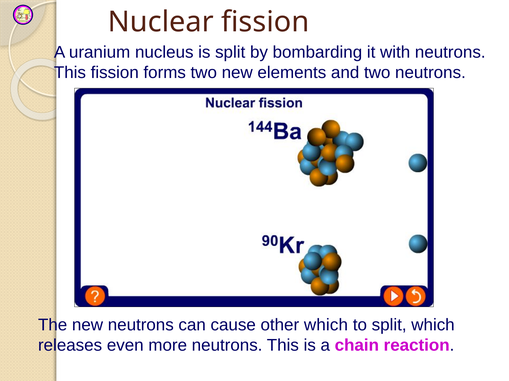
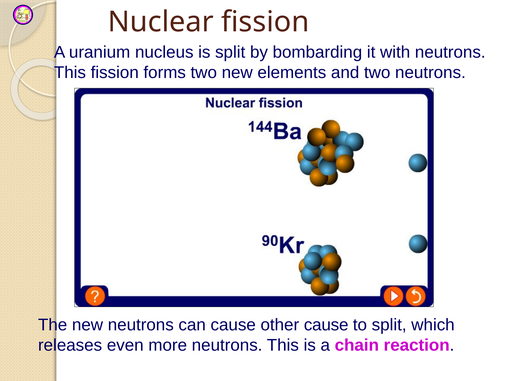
other which: which -> cause
